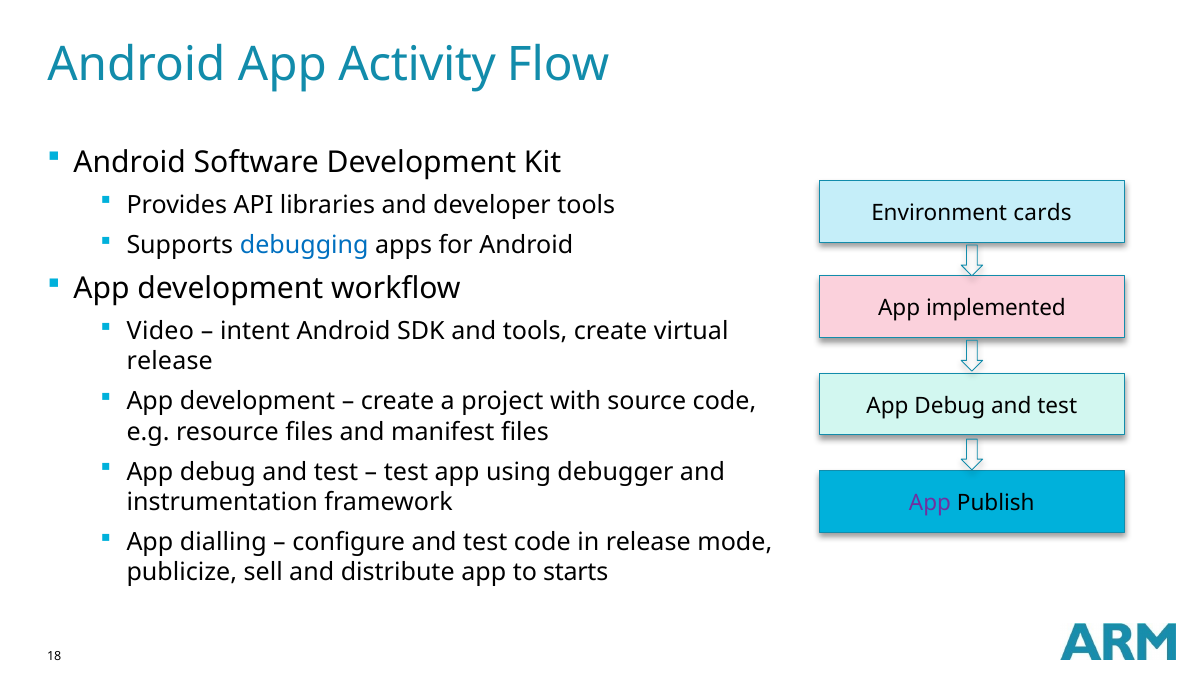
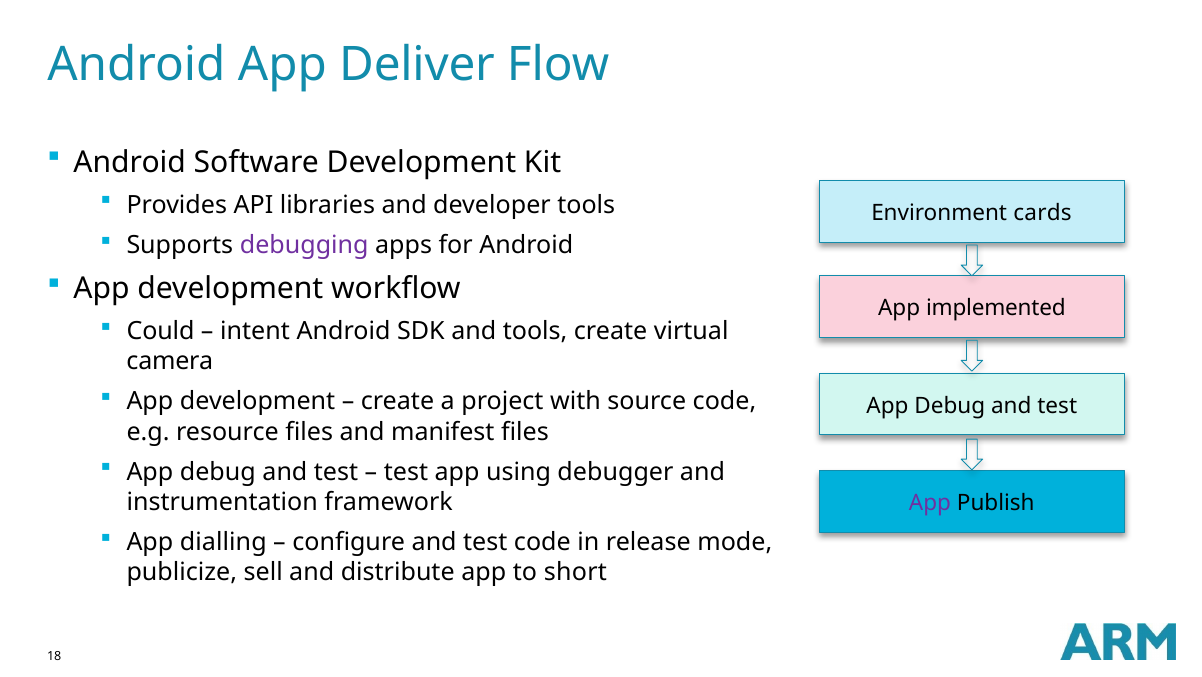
Activity: Activity -> Deliver
debugging colour: blue -> purple
Video: Video -> Could
release at (170, 361): release -> camera
starts: starts -> short
